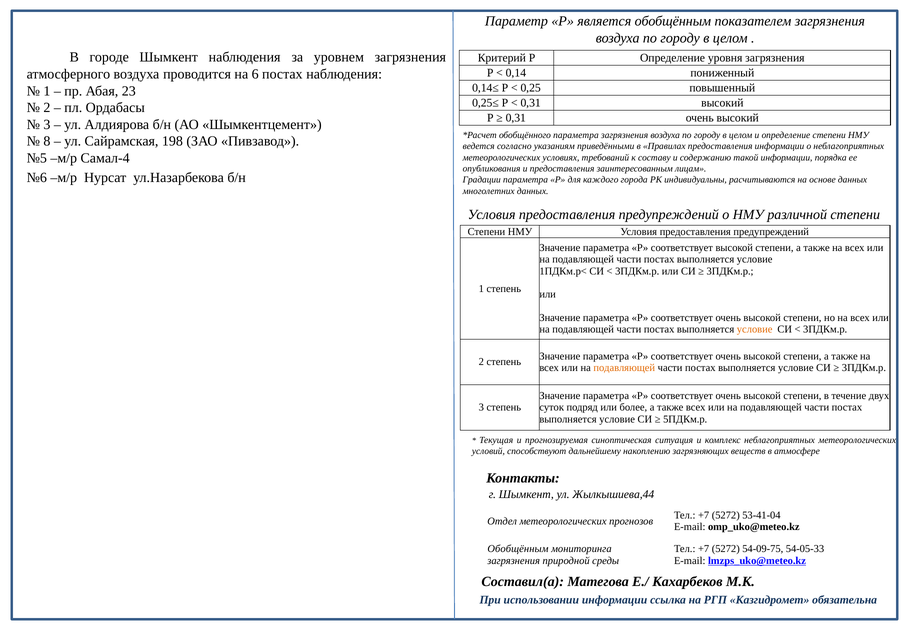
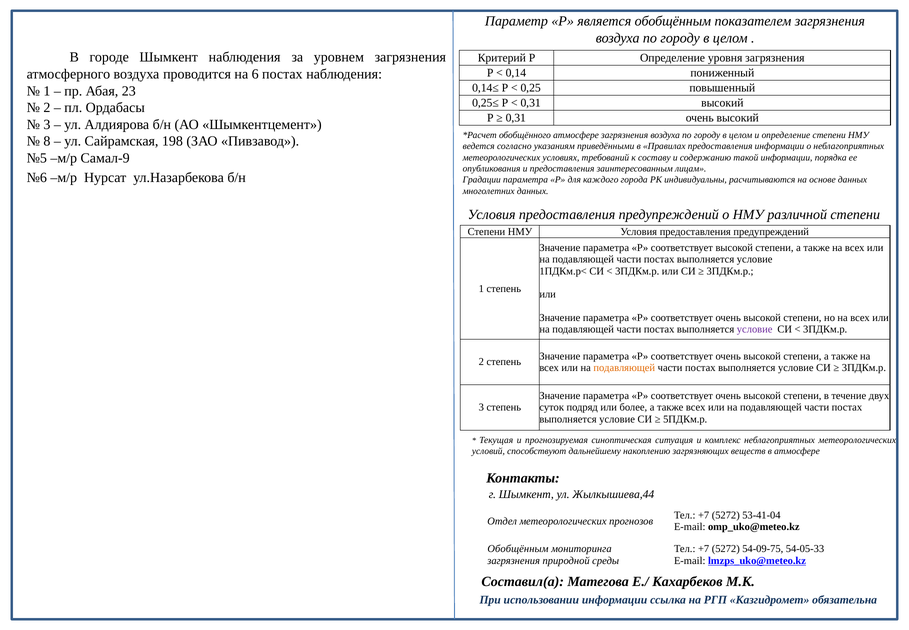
обобщённого параметра: параметра -> атмосфере
Самал-4: Самал-4 -> Самал-9
условие at (755, 329) colour: orange -> purple
